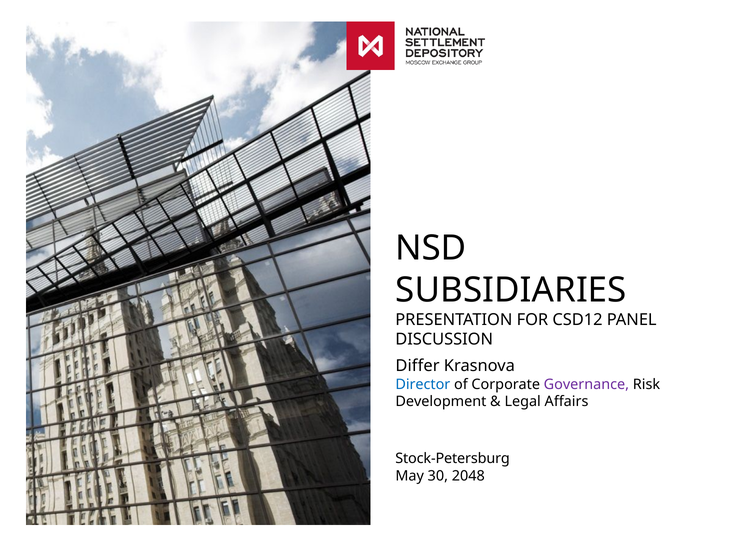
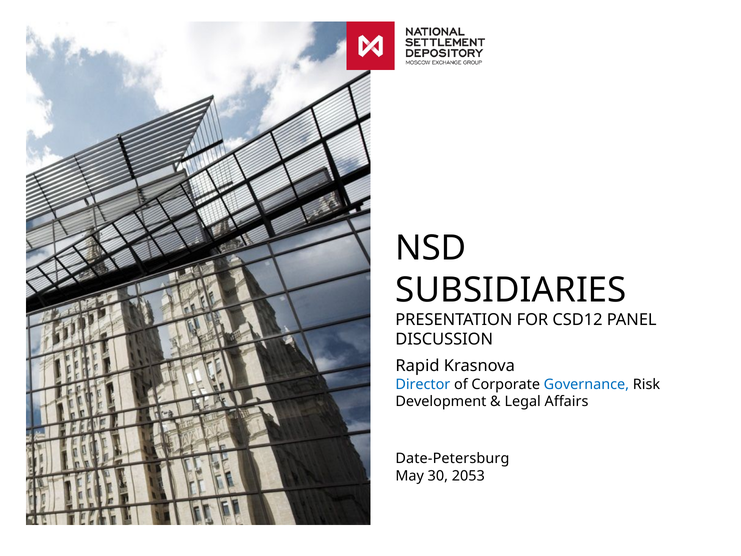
Differ: Differ -> Rapid
Governance colour: purple -> blue
Stock-Petersburg: Stock-Petersburg -> Date-Petersburg
2048: 2048 -> 2053
